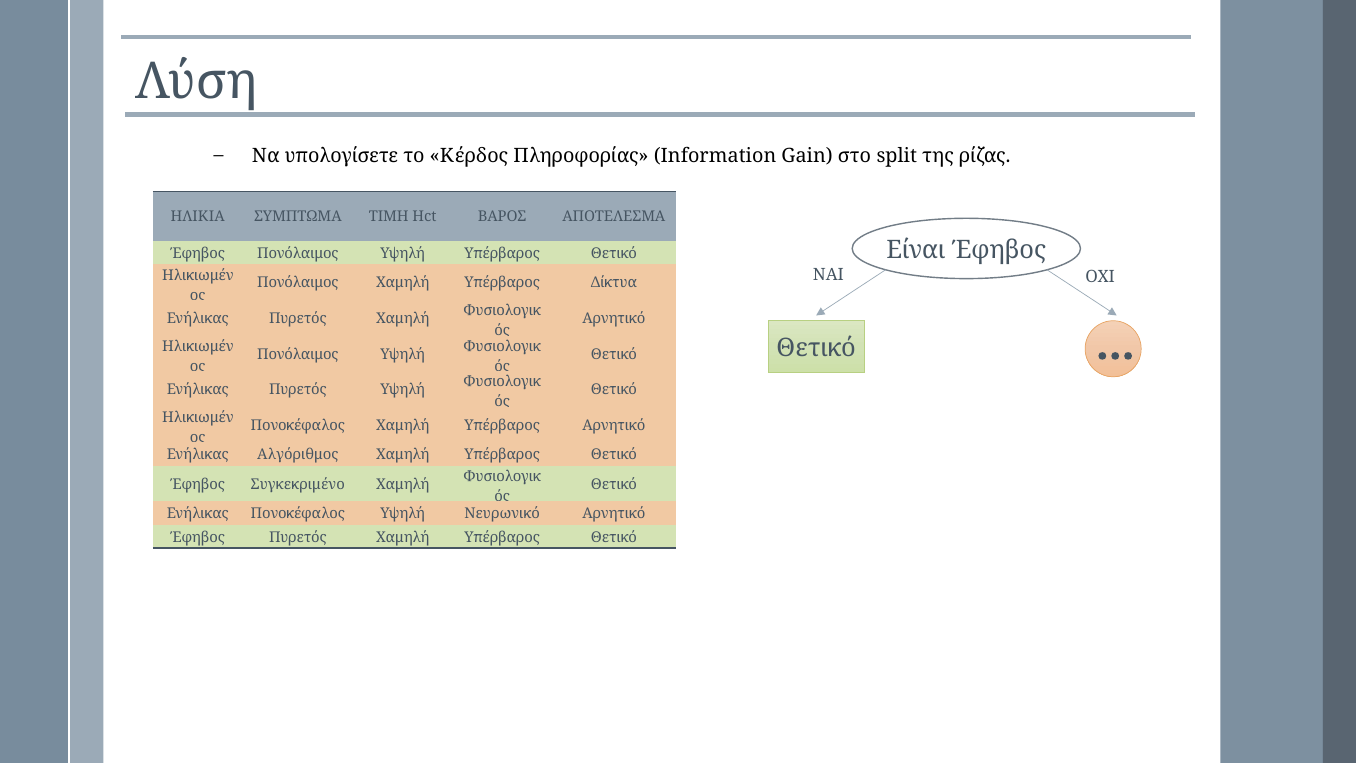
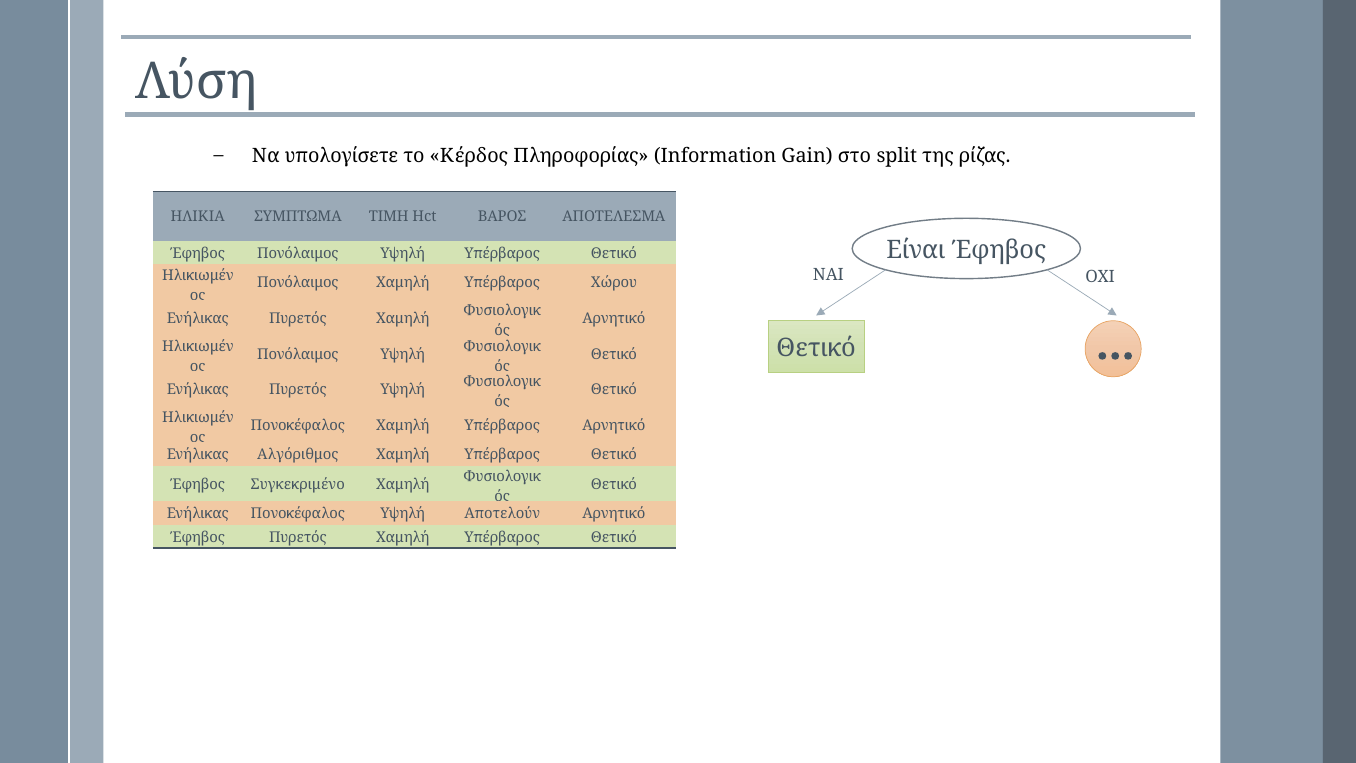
Δίκτυα: Δίκτυα -> Χώρου
Νευρωνικό: Νευρωνικό -> Αποτελούν
